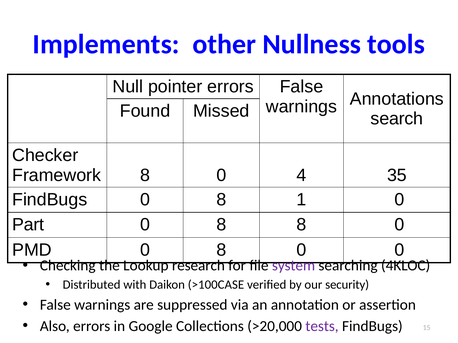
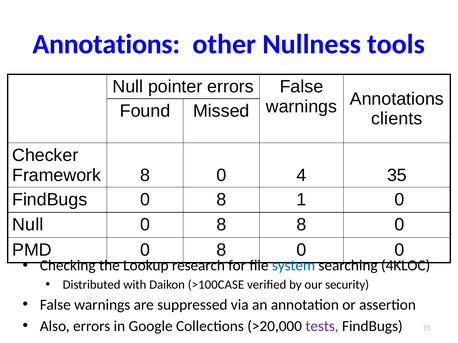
Implements at (106, 44): Implements -> Annotations
search: search -> clients
Part at (28, 225): Part -> Null
system colour: purple -> blue
